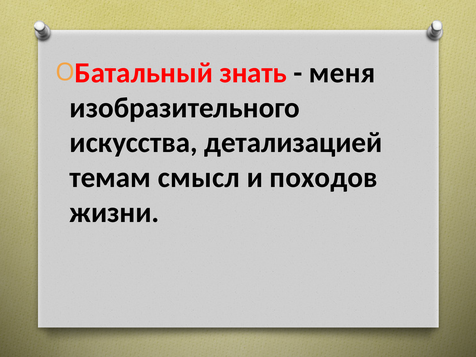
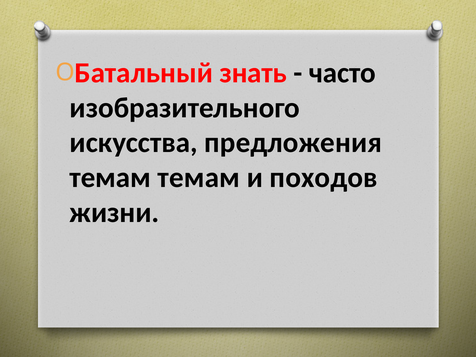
меня: меня -> часто
детализацией: детализацией -> предложения
темам смысл: смысл -> темам
